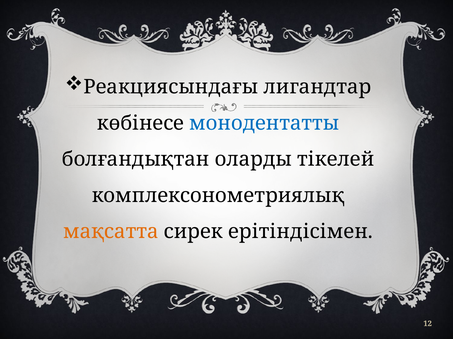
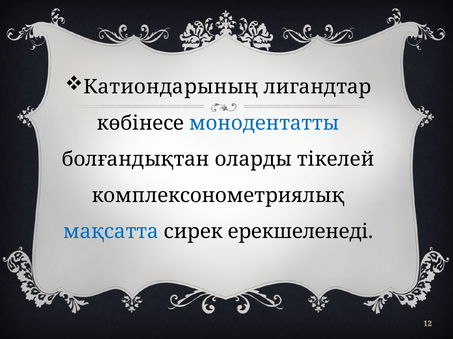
Реакциясындағы: Реакциясындағы -> Катиондарының
мақсатта colour: orange -> blue
ерітіндісімен: ерітіндісімен -> ерекшеленеді
